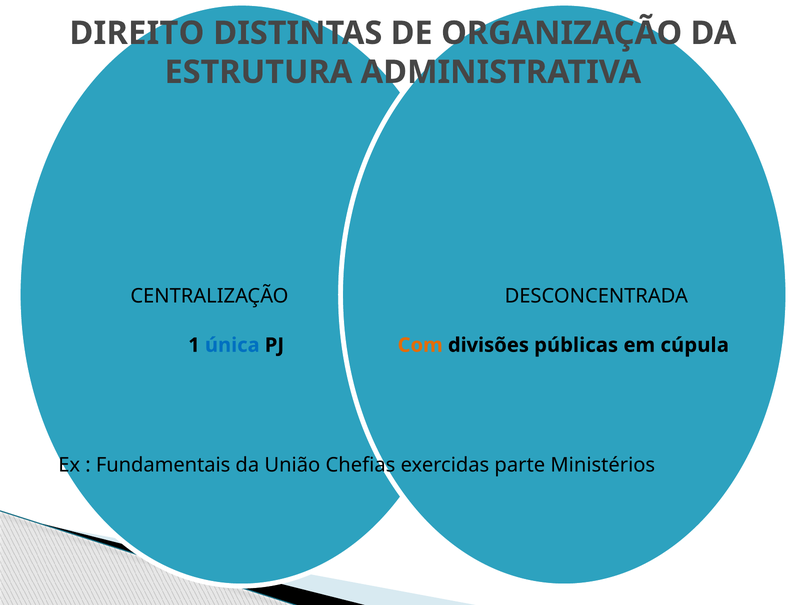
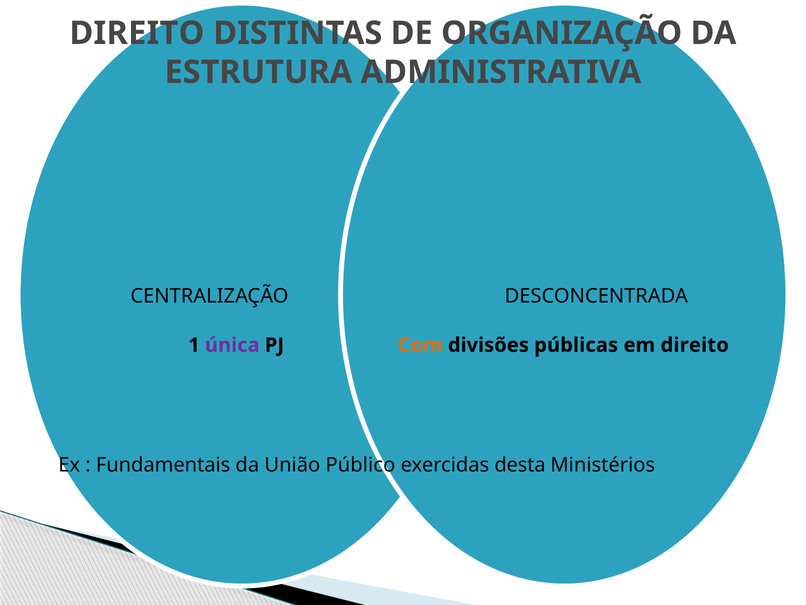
única colour: blue -> purple
em cúpula: cúpula -> direito
Chefias: Chefias -> Público
parte: parte -> desta
